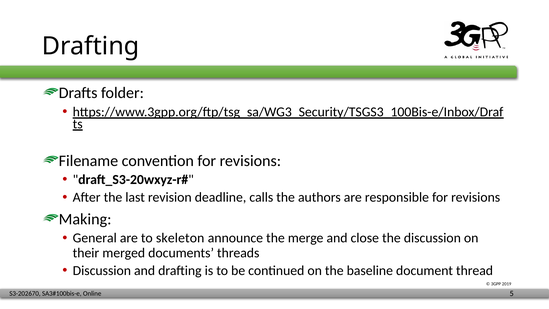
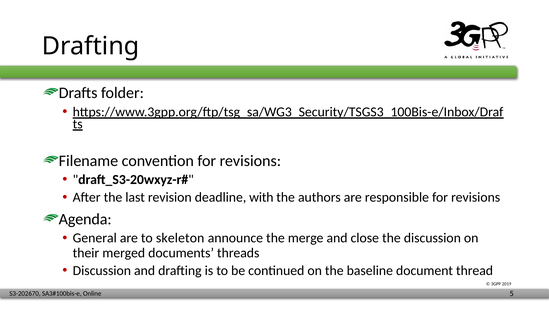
calls: calls -> with
Making: Making -> Agenda
